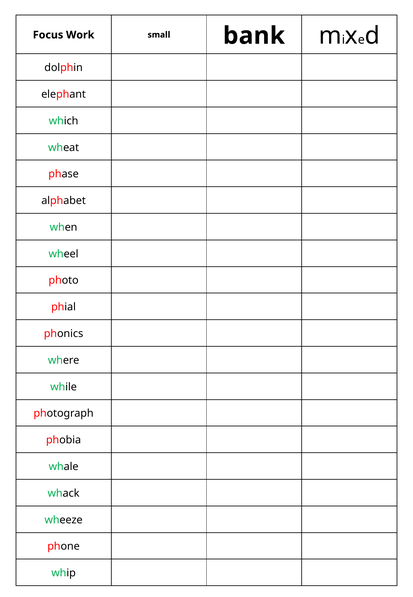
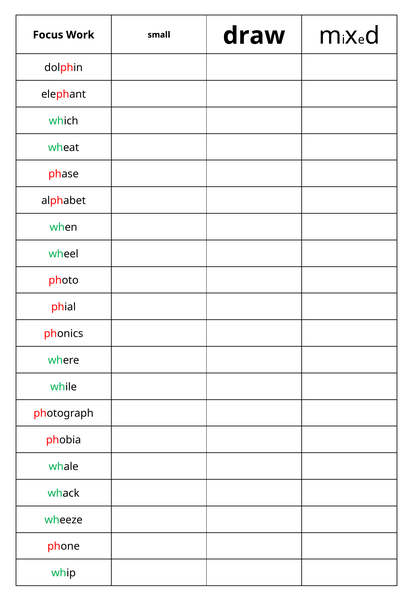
bank: bank -> draw
